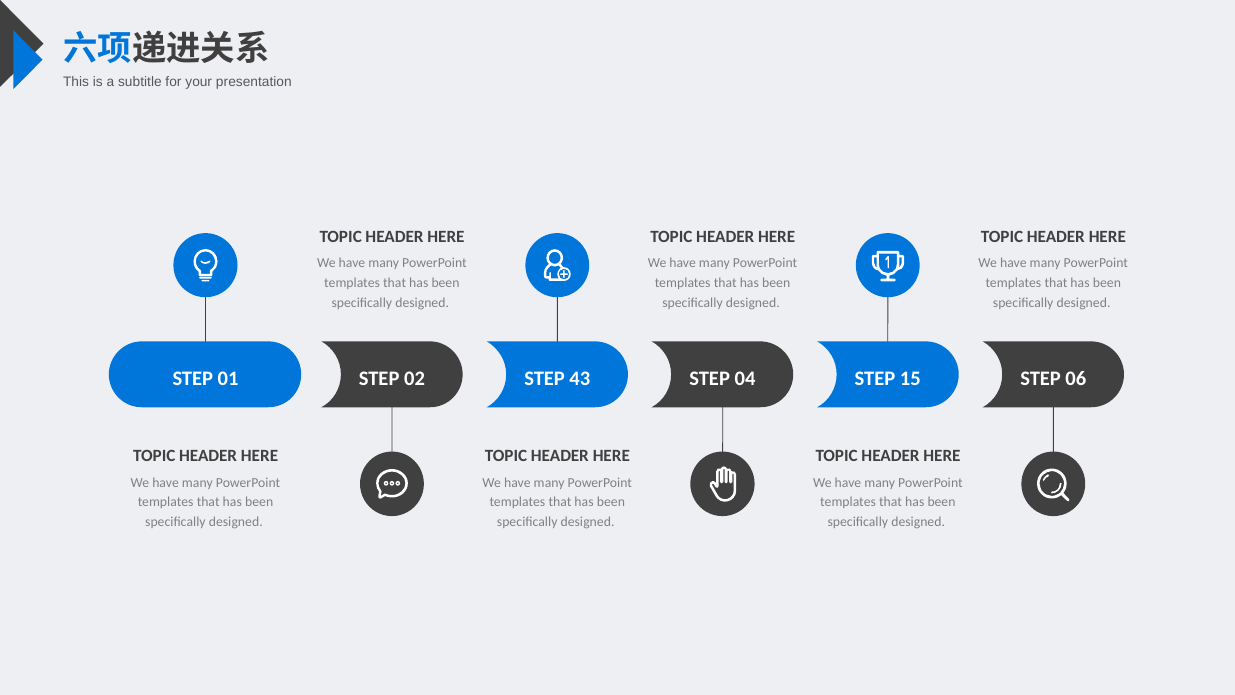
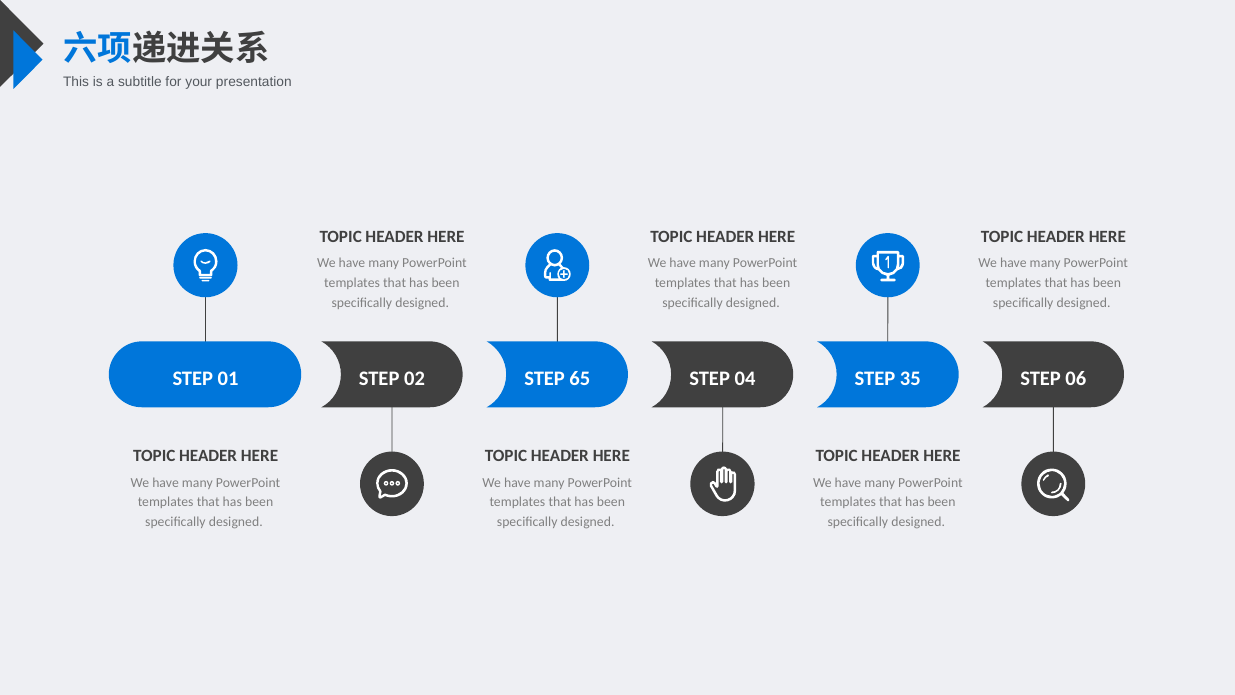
43: 43 -> 65
15: 15 -> 35
